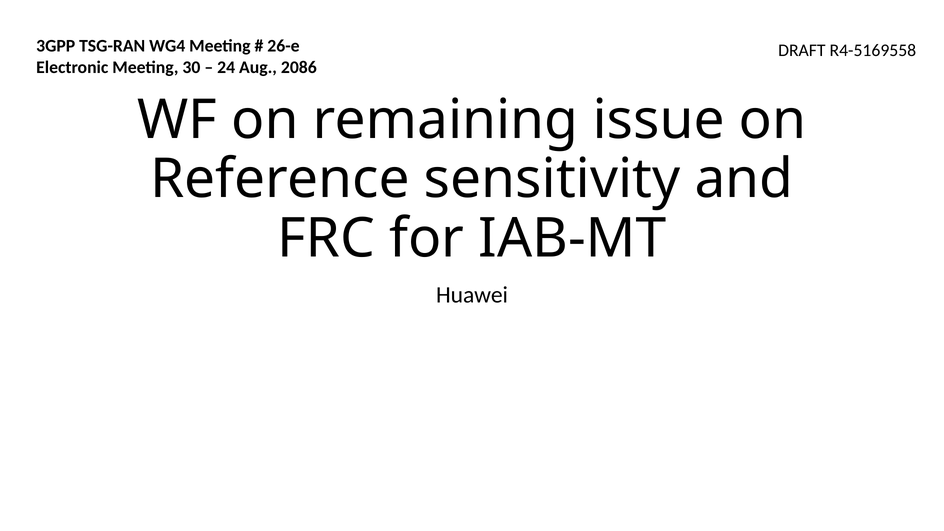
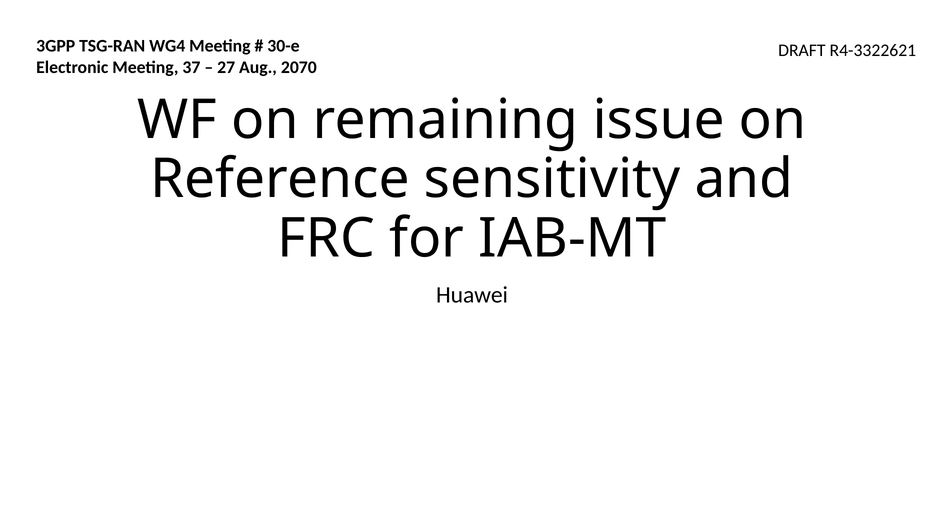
26-e: 26-e -> 30-e
R4-5169558: R4-5169558 -> R4-3322621
30: 30 -> 37
24: 24 -> 27
2086: 2086 -> 2070
